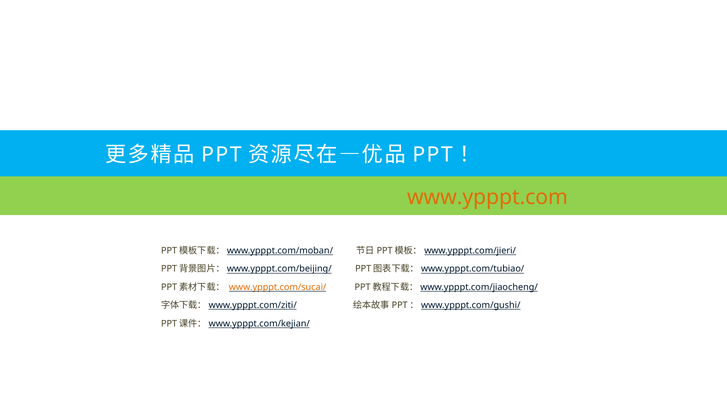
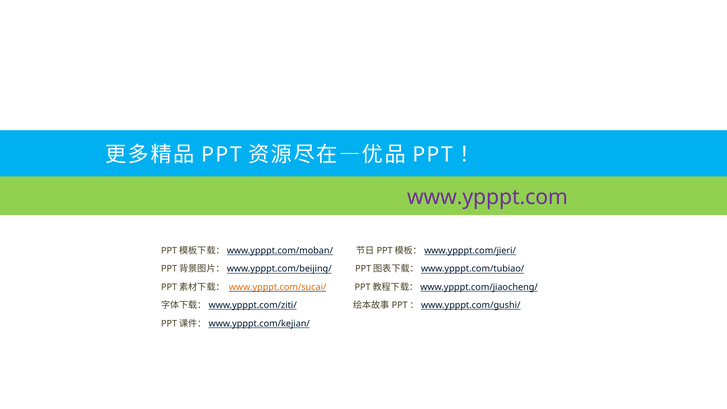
www.ypppt.com colour: orange -> purple
